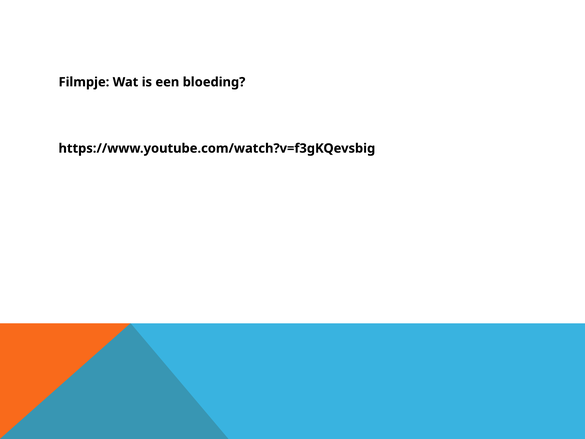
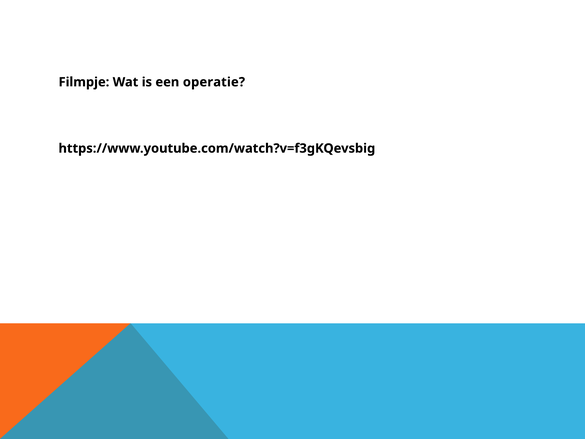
bloeding: bloeding -> operatie
